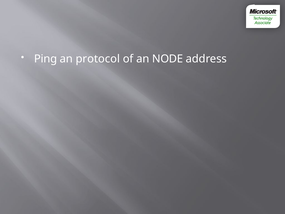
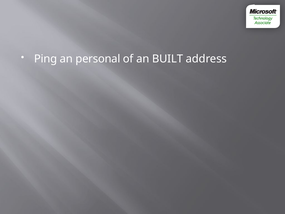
protocol: protocol -> personal
NODE: NODE -> BUILT
